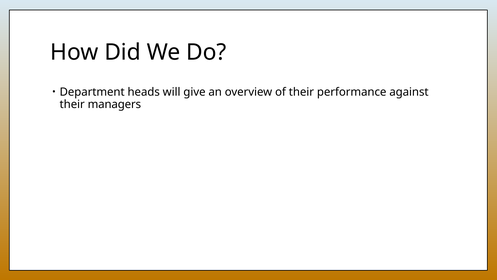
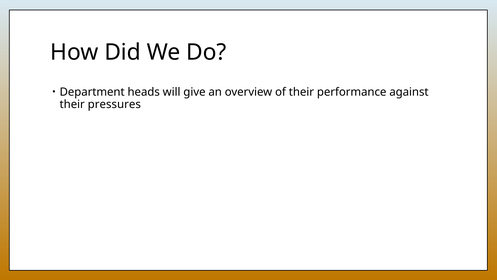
managers: managers -> pressures
